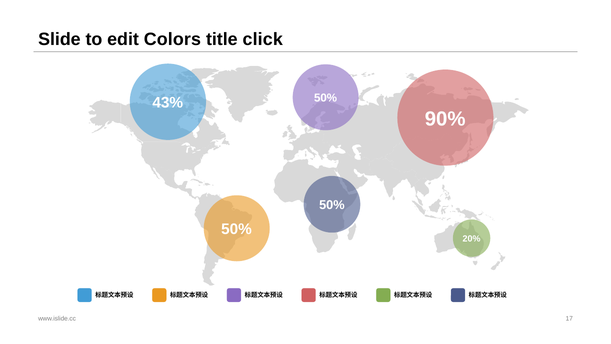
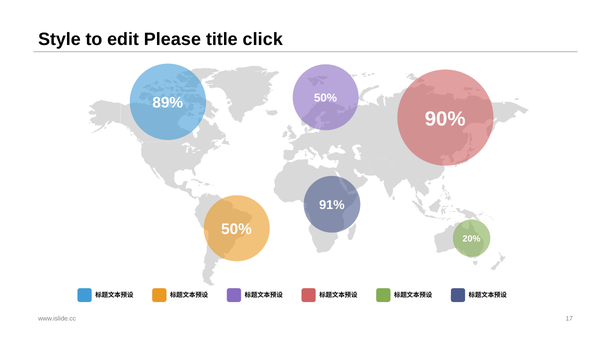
Slide: Slide -> Style
Colors: Colors -> Please
43%: 43% -> 89%
50% at (332, 205): 50% -> 91%
